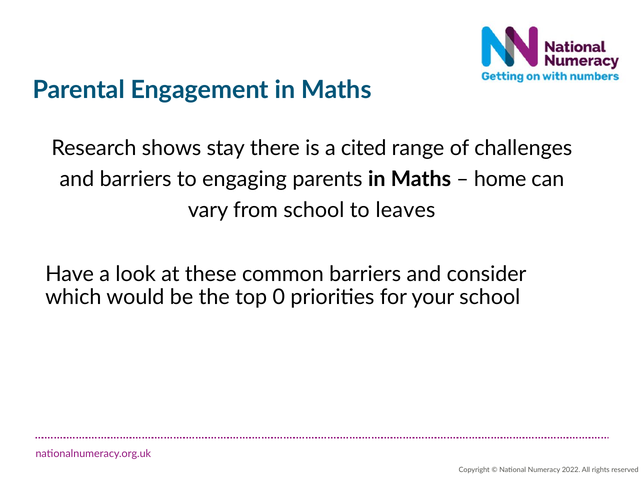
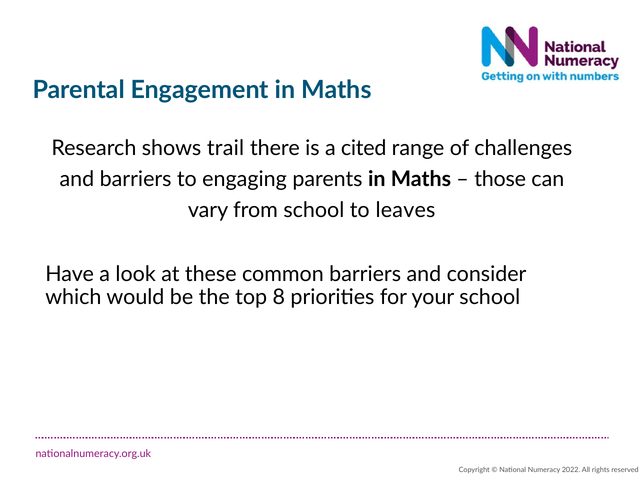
stay: stay -> trail
home: home -> those
0: 0 -> 8
